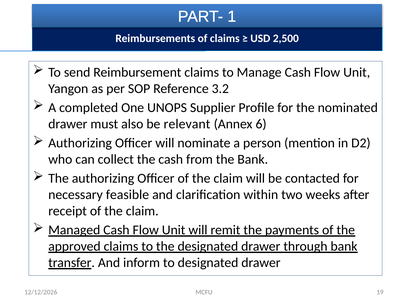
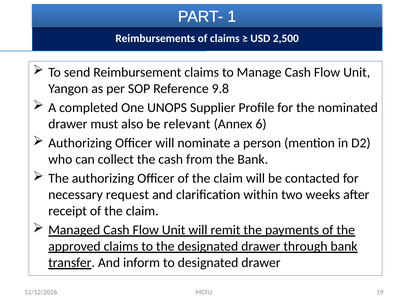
3.2: 3.2 -> 9.8
feasible: feasible -> request
